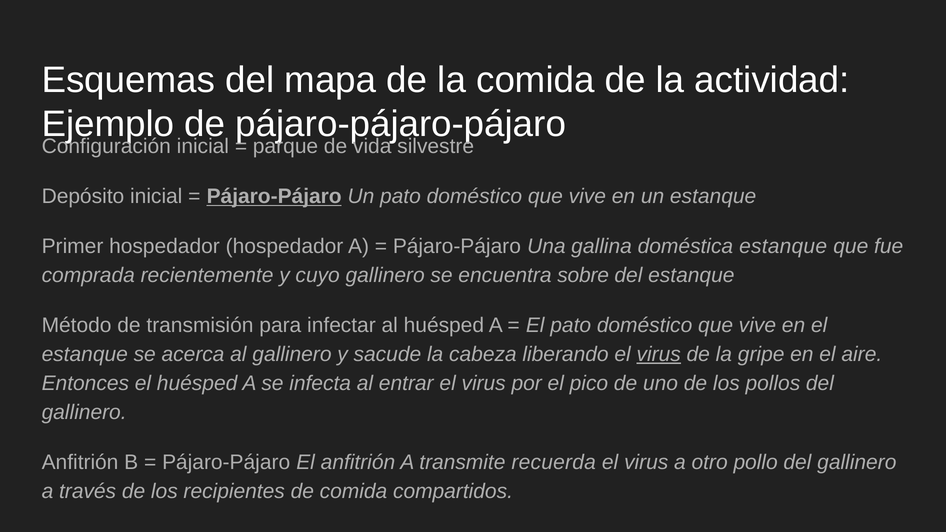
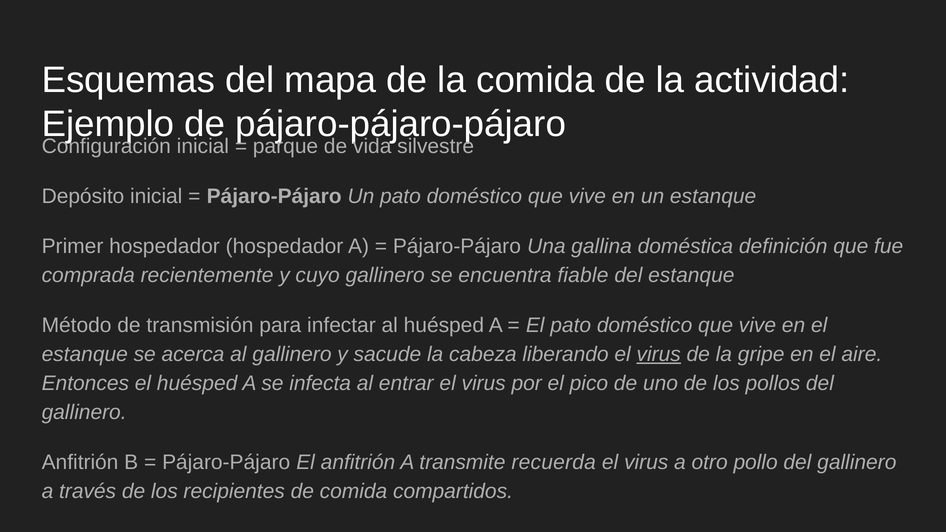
Pájaro-Pájaro at (274, 196) underline: present -> none
doméstica estanque: estanque -> definición
sobre: sobre -> fiable
